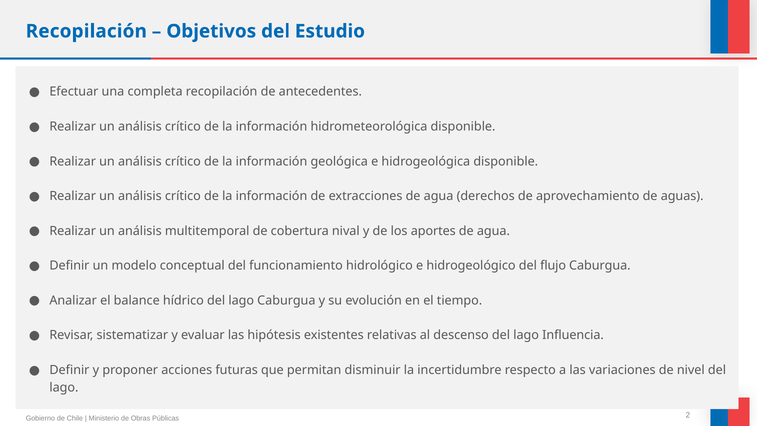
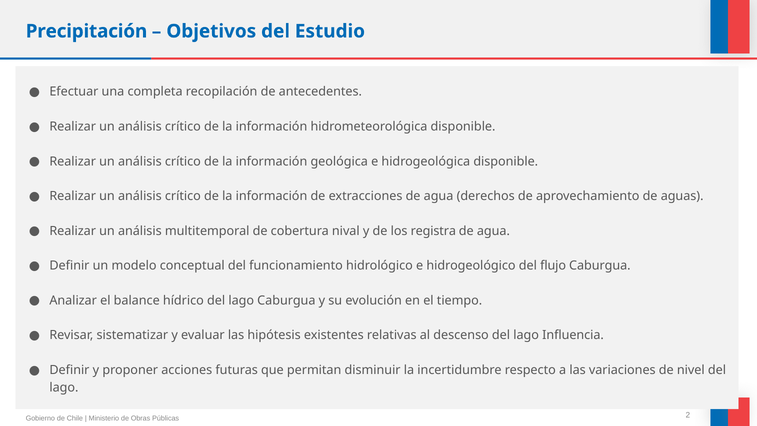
Recopilación at (86, 31): Recopilación -> Precipitación
aportes: aportes -> registra
